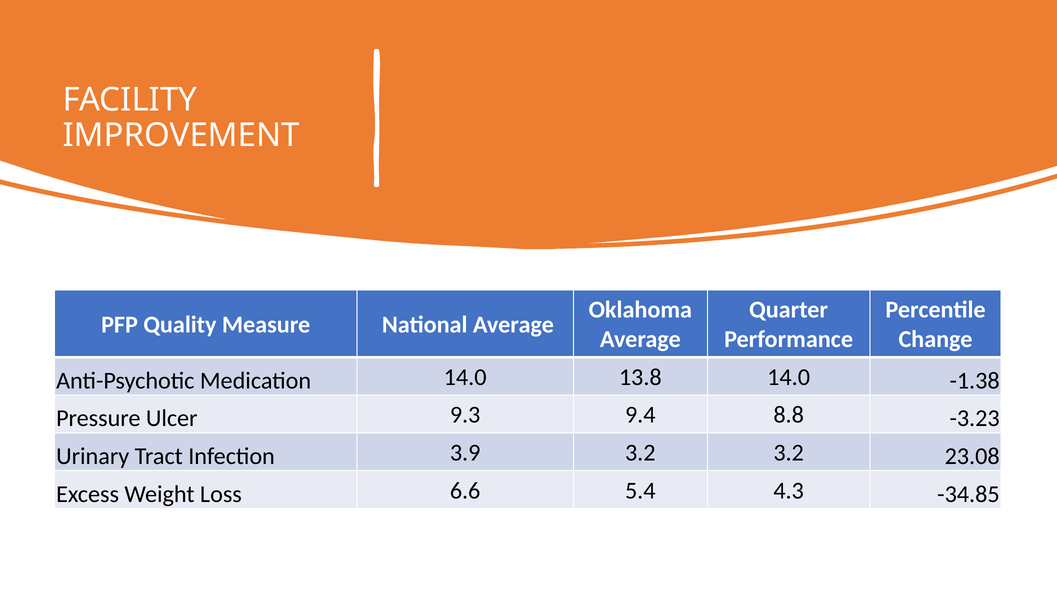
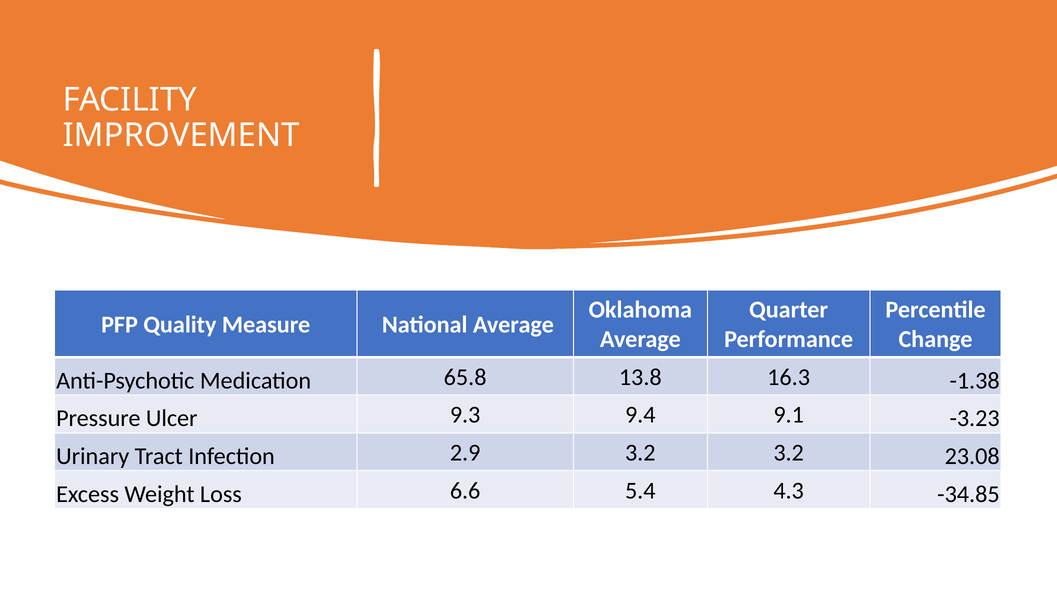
Medication 14.0: 14.0 -> 65.8
13.8 14.0: 14.0 -> 16.3
8.8: 8.8 -> 9.1
3.9: 3.9 -> 2.9
